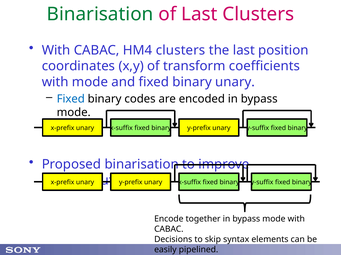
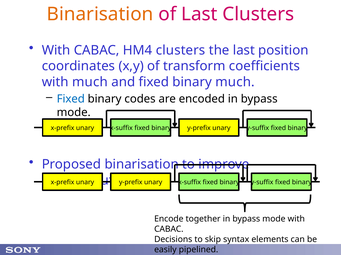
Binarisation at (100, 14) colour: green -> orange
with mode: mode -> much
binary unary: unary -> much
